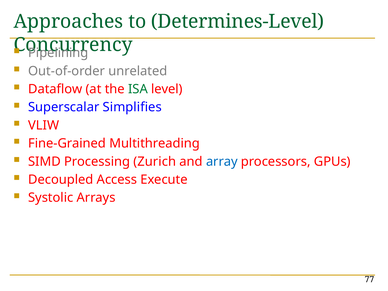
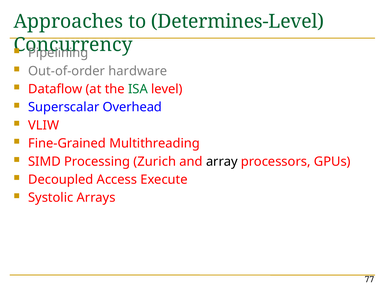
unrelated: unrelated -> hardware
Simplifies: Simplifies -> Overhead
array colour: blue -> black
